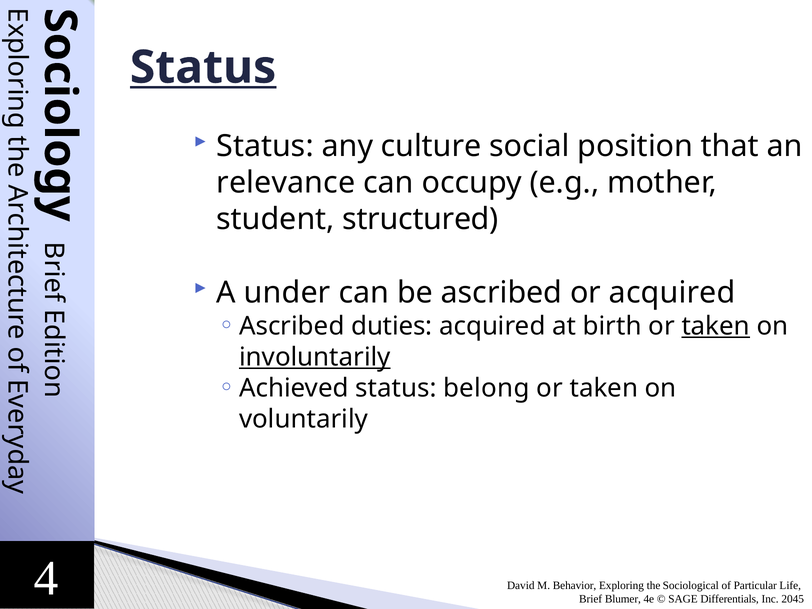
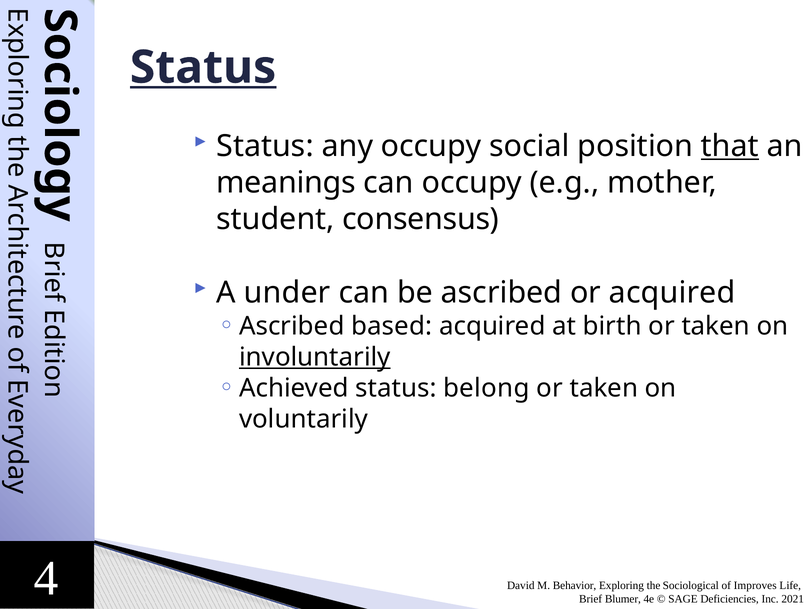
any culture: culture -> occupy
that underline: none -> present
relevance: relevance -> meanings
structured: structured -> consensus
duties: duties -> based
taken at (716, 326) underline: present -> none
Particular: Particular -> Improves
Differentials: Differentials -> Deficiencies
2045: 2045 -> 2021
